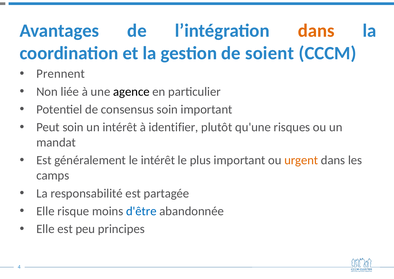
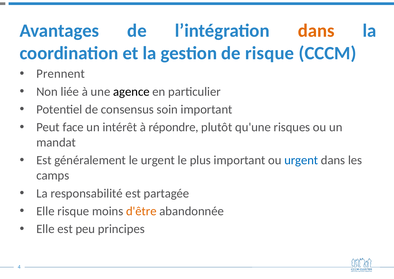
de soient: soient -> risque
Peut soin: soin -> face
identifier: identifier -> répondre
le intérêt: intérêt -> urgent
urgent at (301, 160) colour: orange -> blue
d'être colour: blue -> orange
